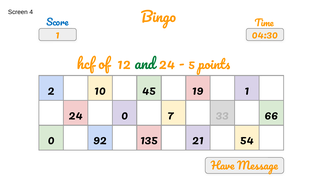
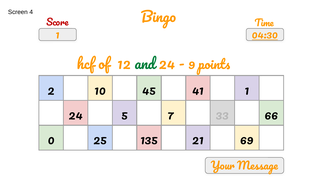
Score colour: blue -> red
04:30 underline: none -> present
5: 5 -> 9
19: 19 -> 41
24 0: 0 -> 5
92: 92 -> 25
54: 54 -> 69
Have: Have -> Your
